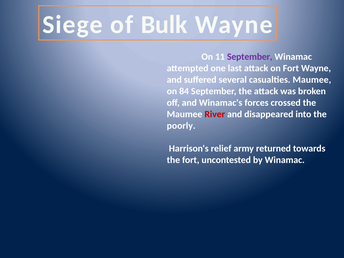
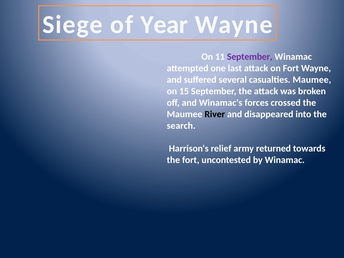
Bulk: Bulk -> Year
84: 84 -> 15
River colour: red -> black
poorly: poorly -> search
